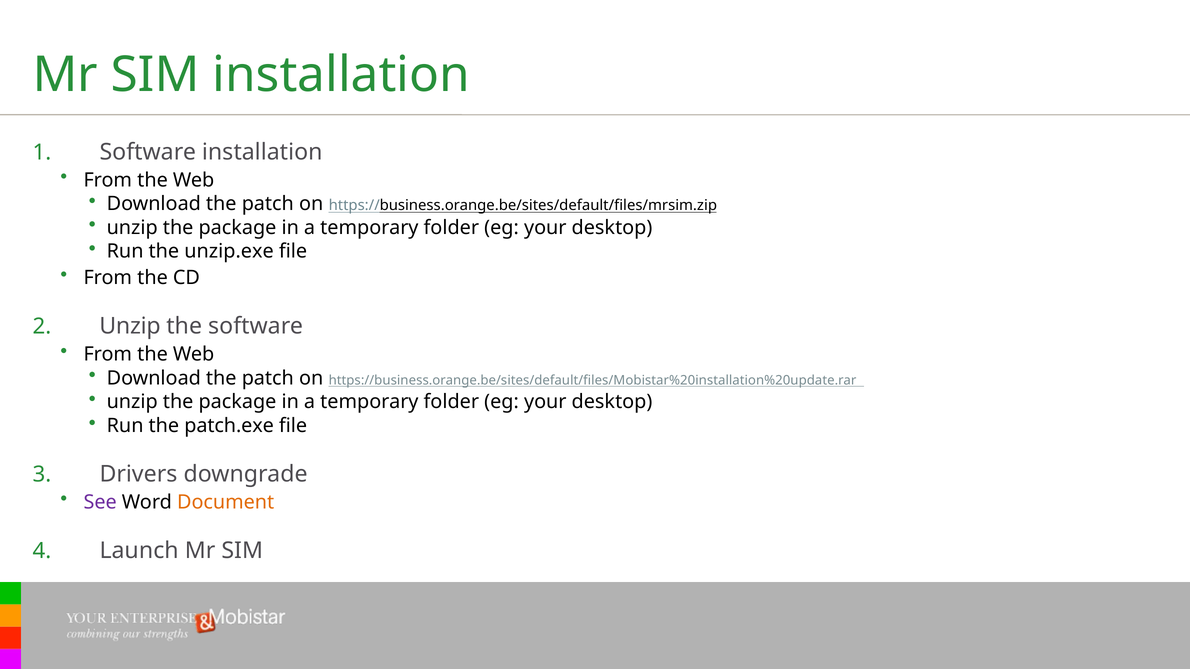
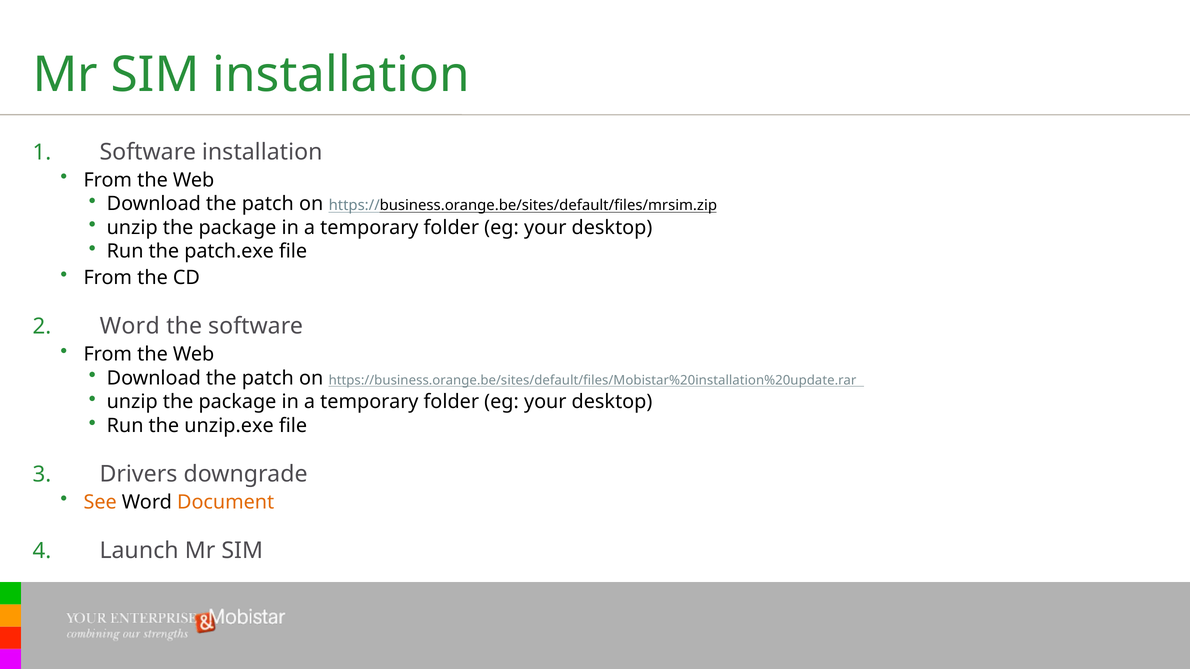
unzip.exe: unzip.exe -> patch.exe
Unzip at (130, 326): Unzip -> Word
patch.exe: patch.exe -> unzip.exe
See colour: purple -> orange
